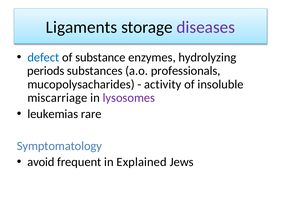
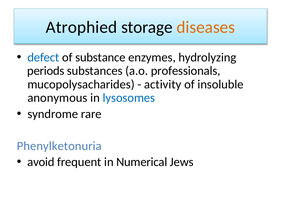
Ligaments: Ligaments -> Atrophied
diseases colour: purple -> orange
miscarriage: miscarriage -> anonymous
lysosomes colour: purple -> blue
leukemias: leukemias -> syndrome
Symptomatology: Symptomatology -> Phenylketonuria
Explained: Explained -> Numerical
